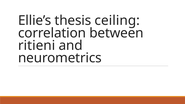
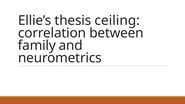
ritieni: ritieni -> family
